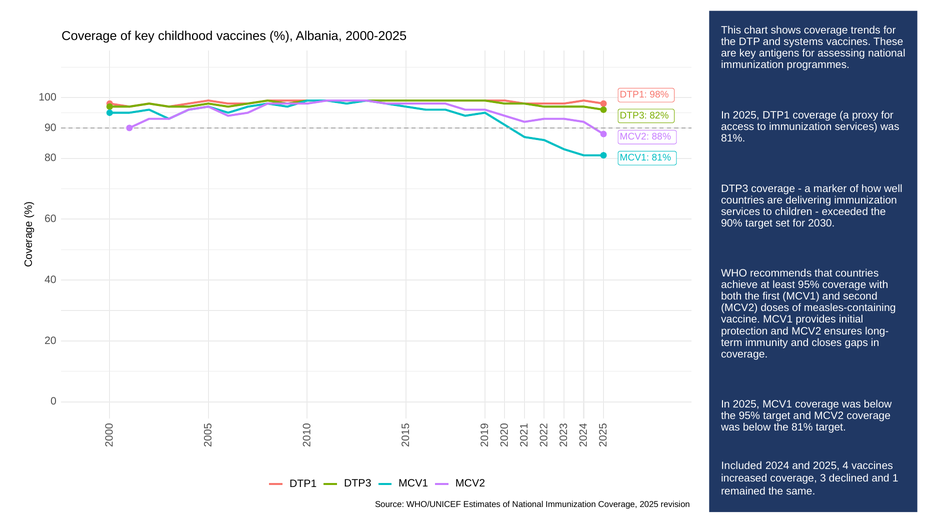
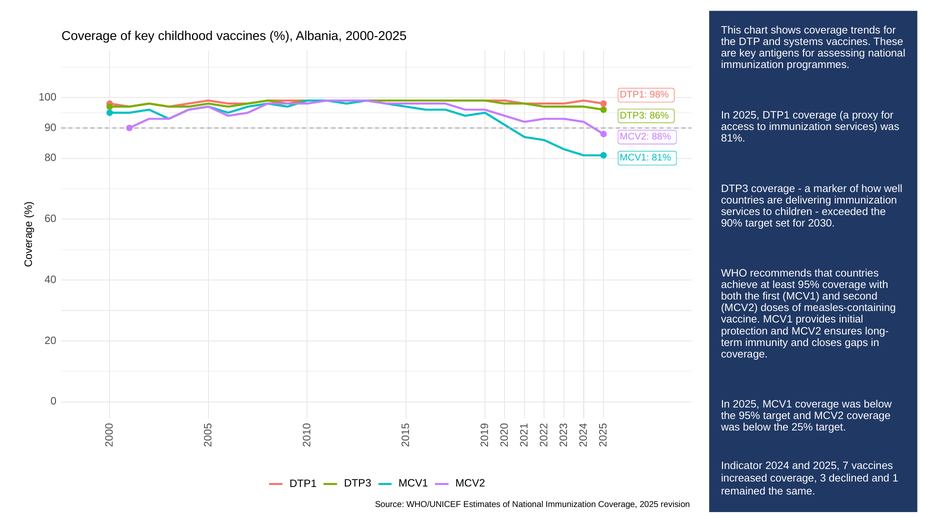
82%: 82% -> 86%
the 81%: 81% -> 25%
Included: Included -> Indicator
2025 4: 4 -> 7
